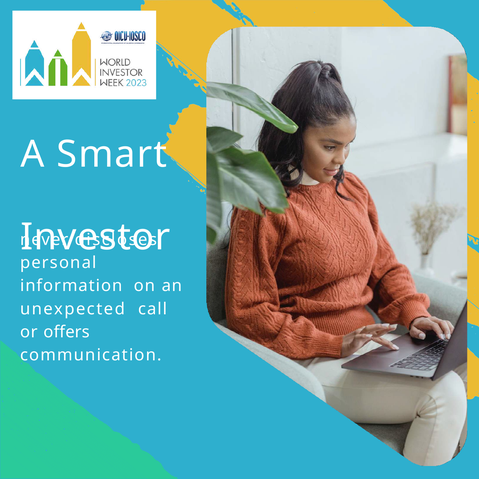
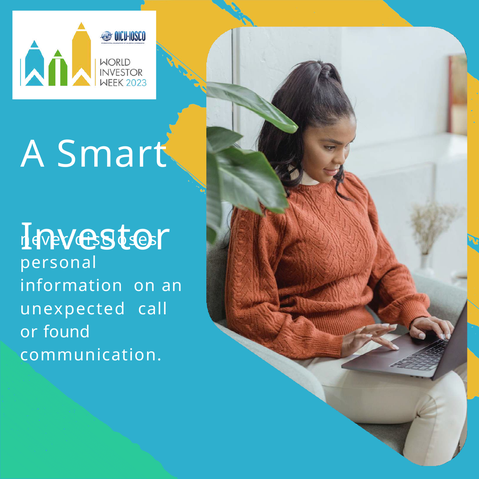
offers: offers -> found
